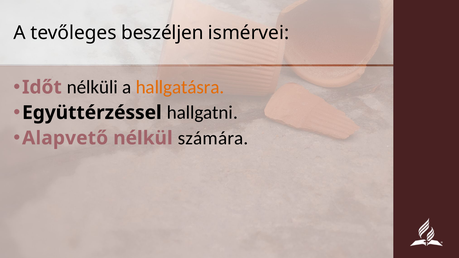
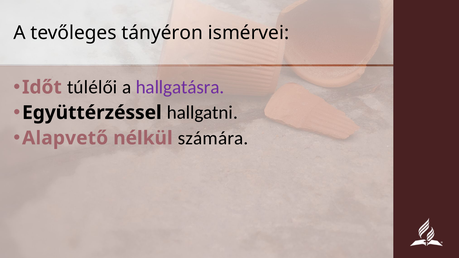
beszéljen: beszéljen -> tányéron
nélküli: nélküli -> túlélői
hallgatásra colour: orange -> purple
